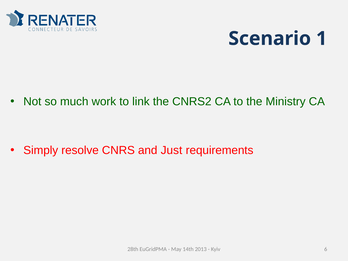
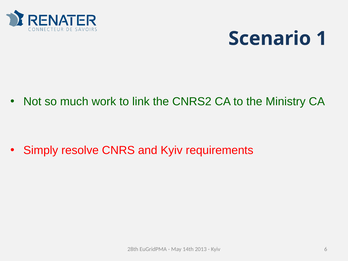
and Just: Just -> Kyiv
